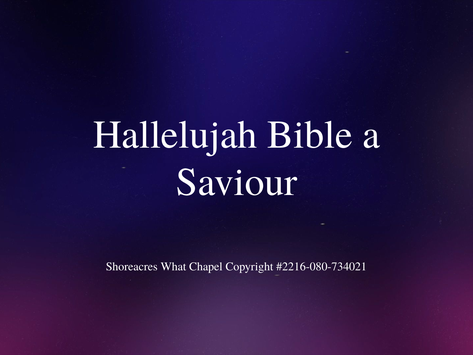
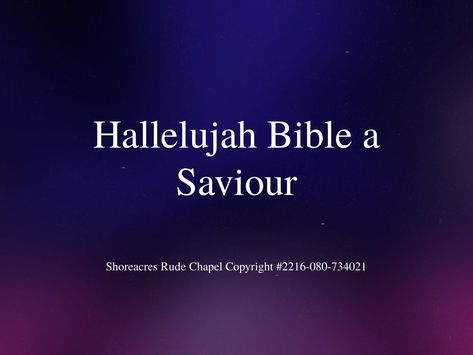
What: What -> Rude
